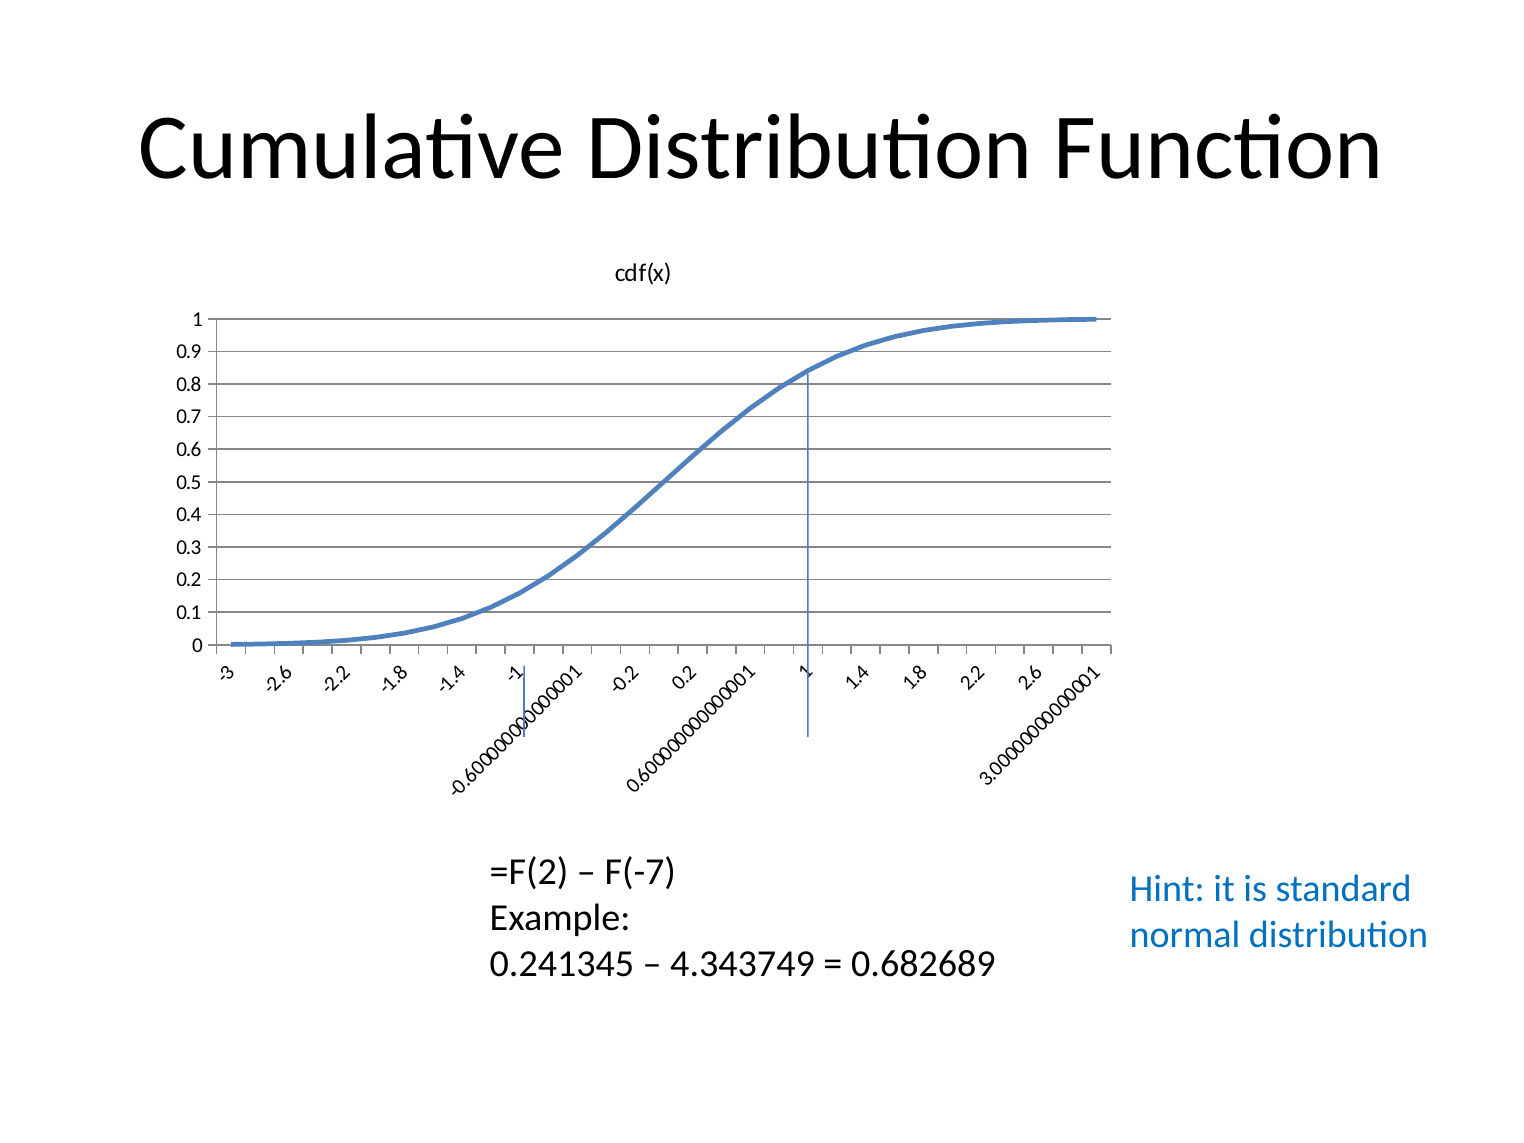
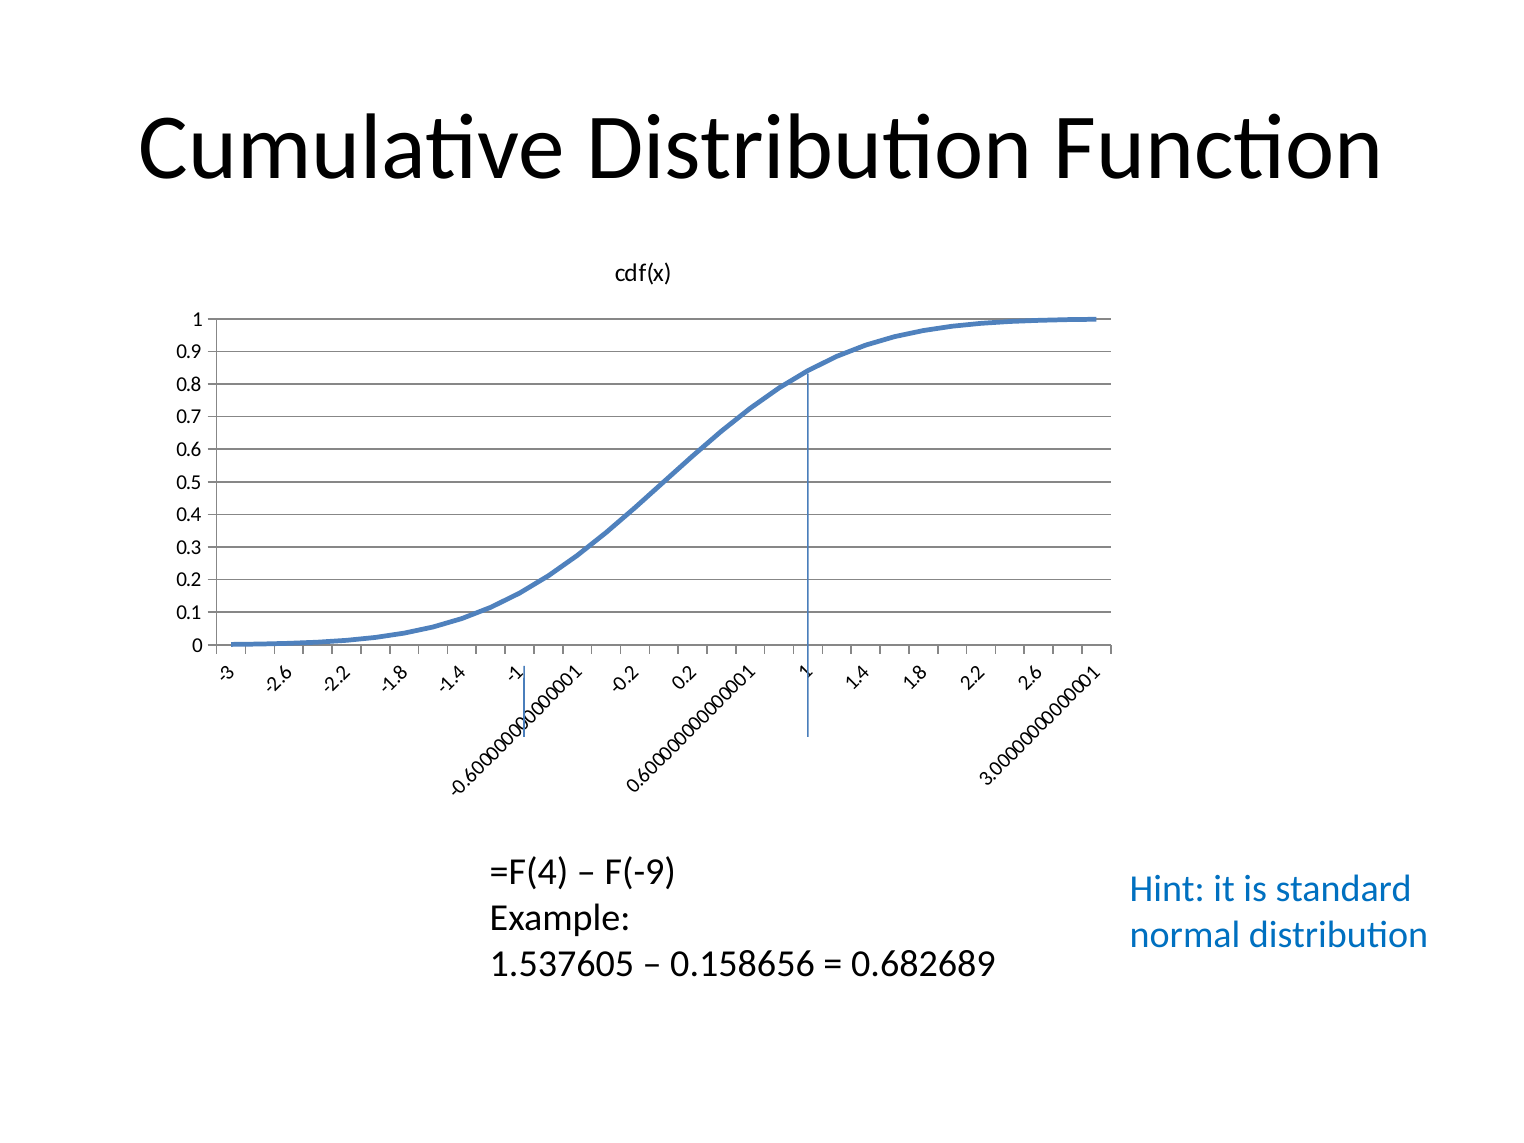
=F(2: =F(2 -> =F(4
F(-7: F(-7 -> F(-9
0.241345: 0.241345 -> 1.537605
4.343749: 4.343749 -> 0.158656
